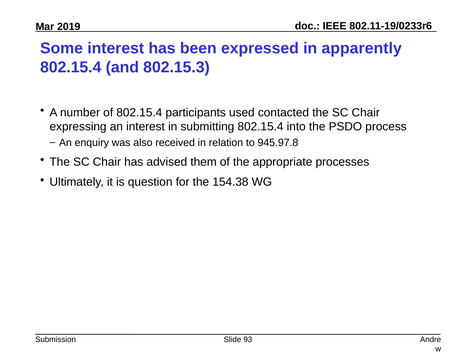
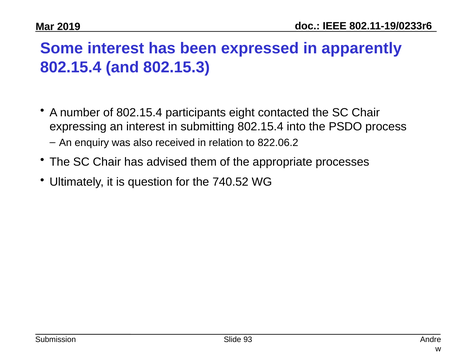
used: used -> eight
945.97.8: 945.97.8 -> 822.06.2
154.38: 154.38 -> 740.52
